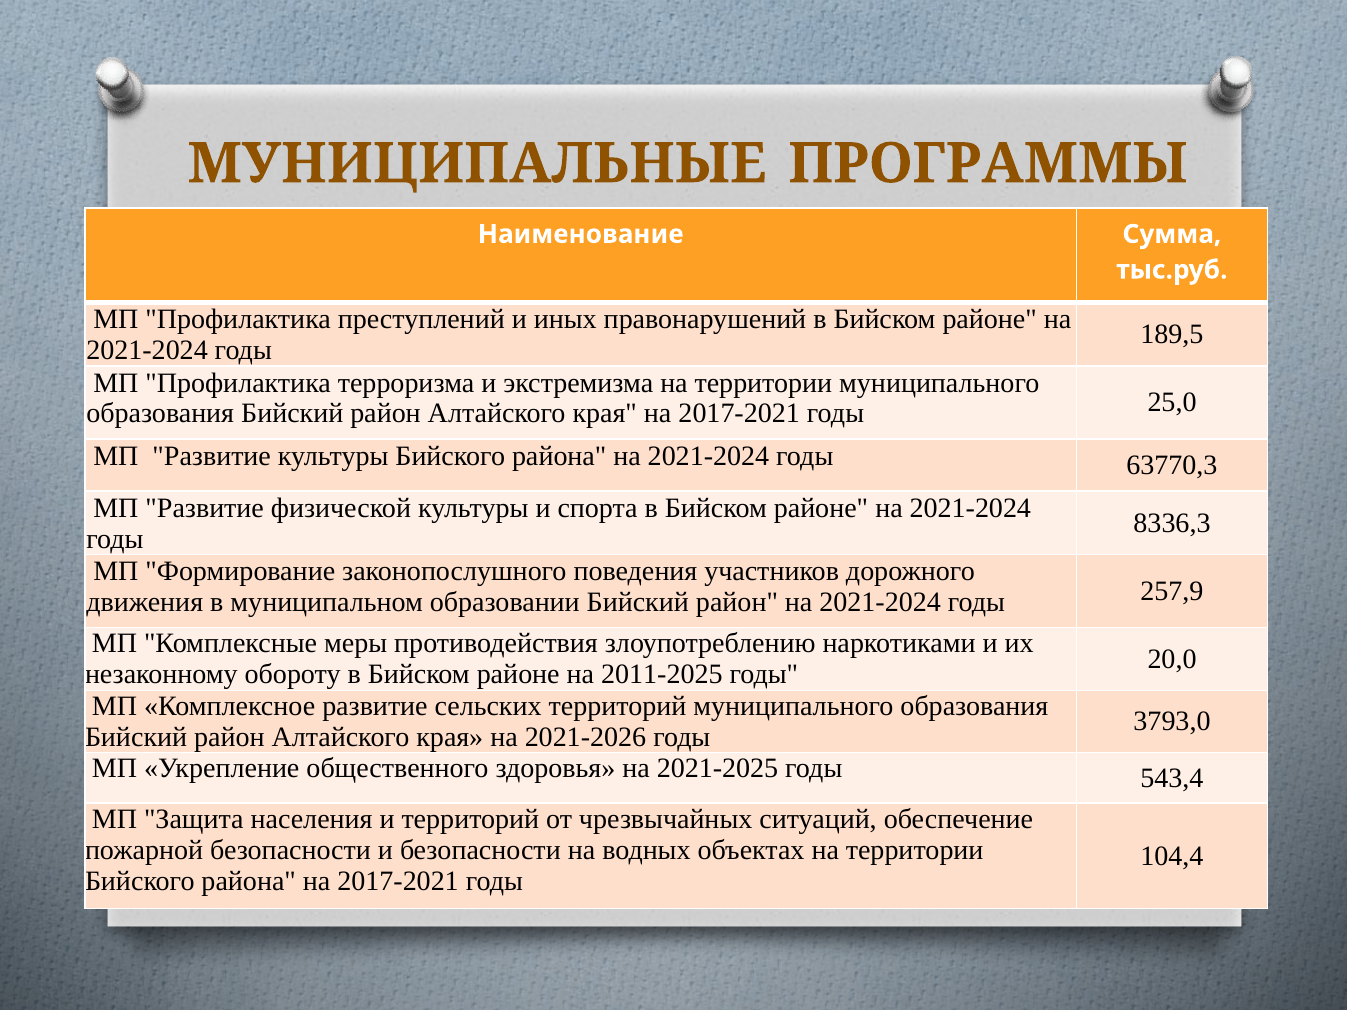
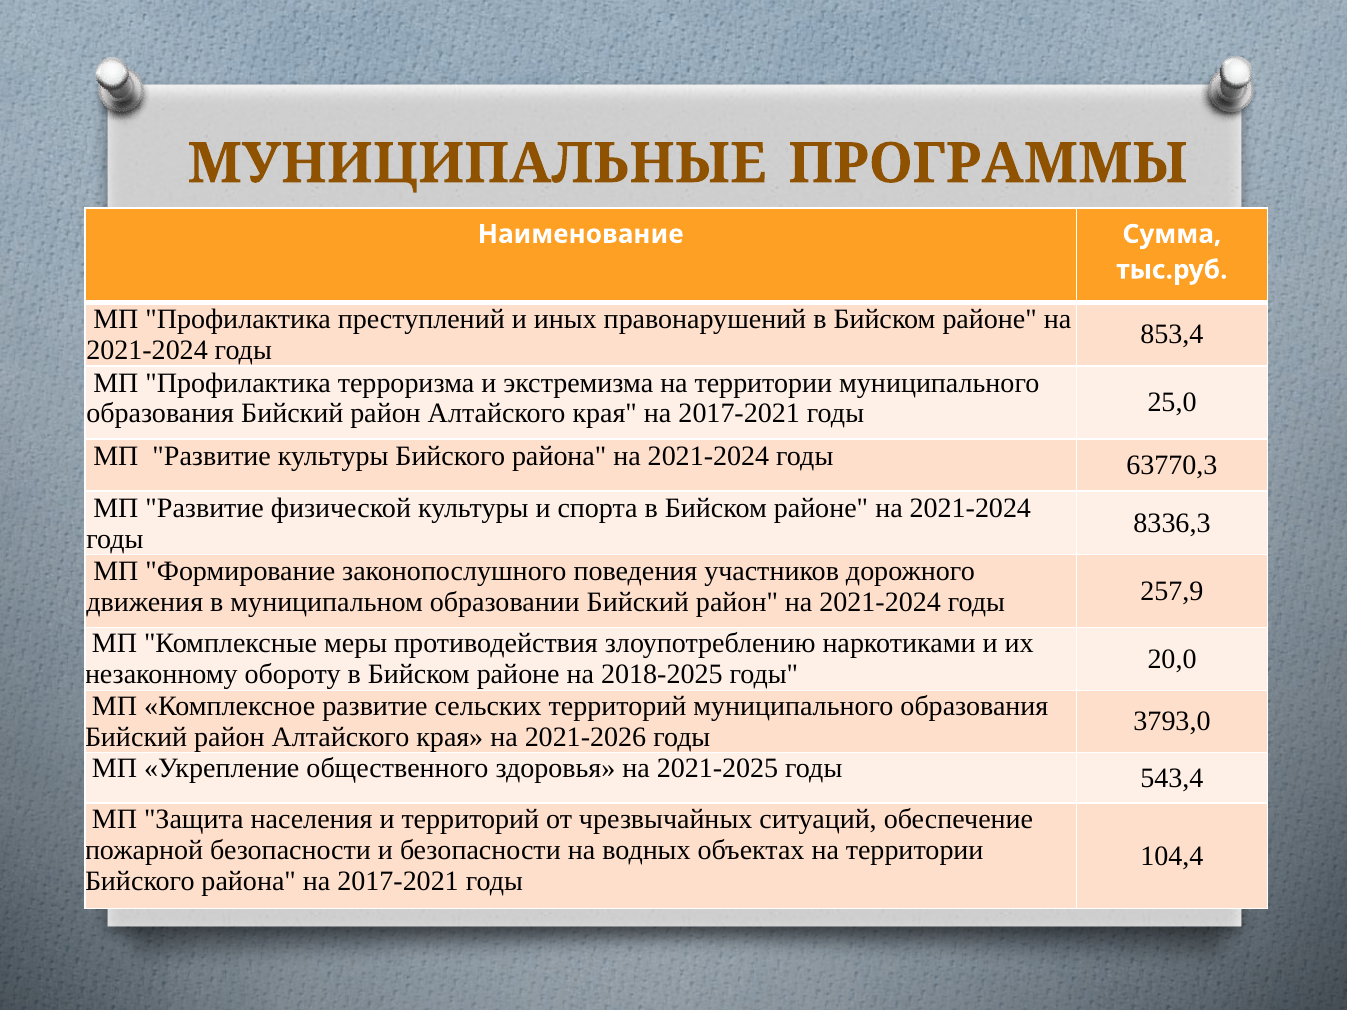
189,5: 189,5 -> 853,4
2011-2025: 2011-2025 -> 2018-2025
